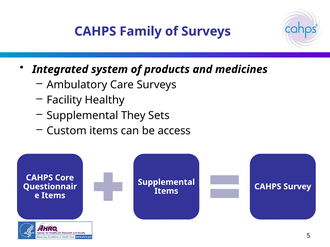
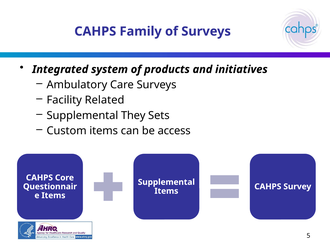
medicines: medicines -> initiatives
Healthy: Healthy -> Related
